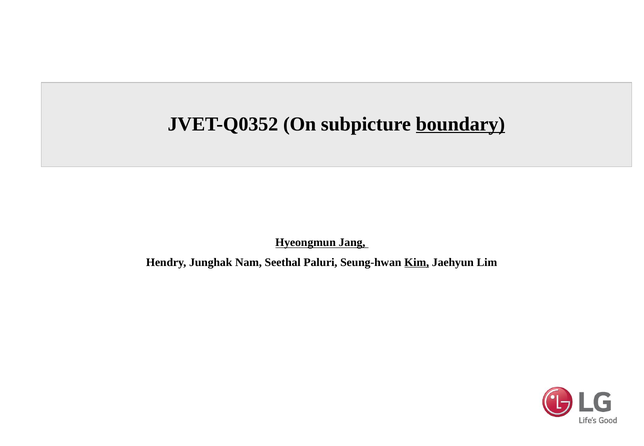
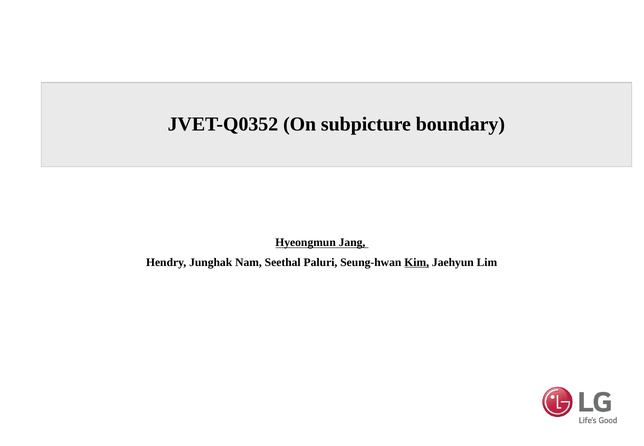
boundary underline: present -> none
